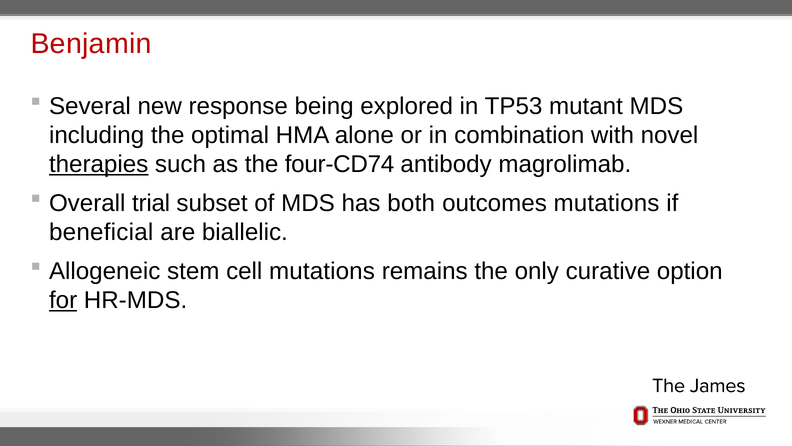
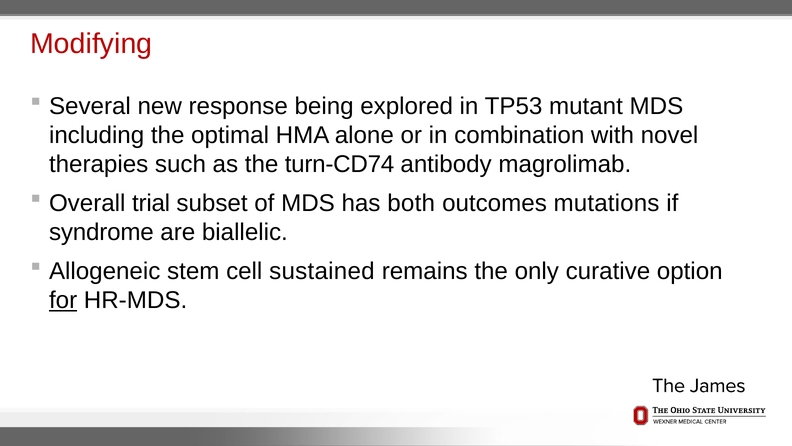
Benjamin: Benjamin -> Modifying
therapies underline: present -> none
four-CD74: four-CD74 -> turn-CD74
beneficial: beneficial -> syndrome
cell mutations: mutations -> sustained
